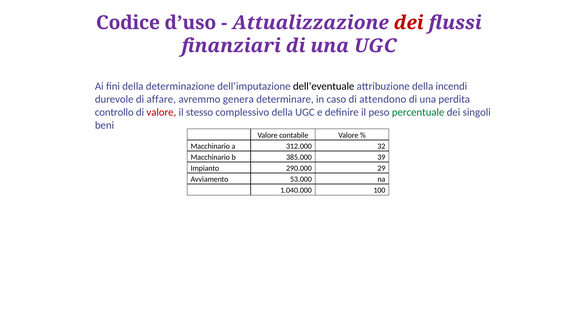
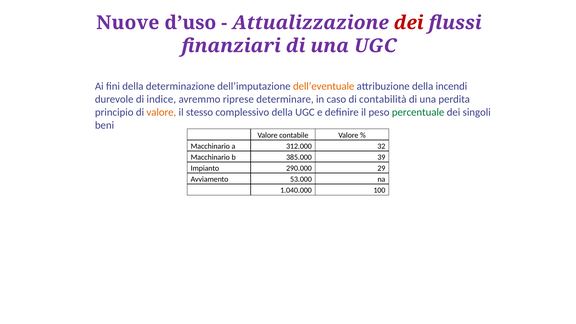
Codice: Codice -> Nuove
dell’eventuale colour: black -> orange
affare: affare -> indice
genera: genera -> riprese
attendono: attendono -> contabilità
controllo: controllo -> principio
valore at (161, 112) colour: red -> orange
